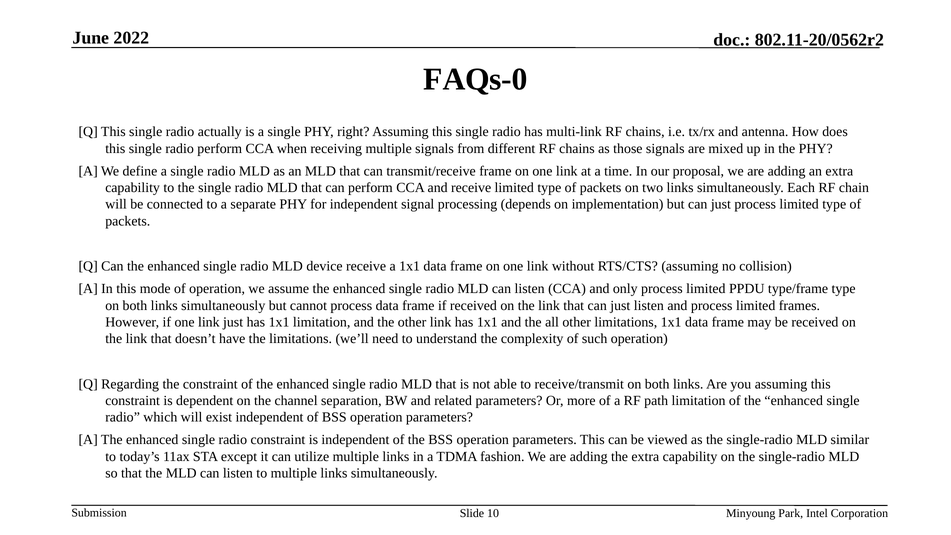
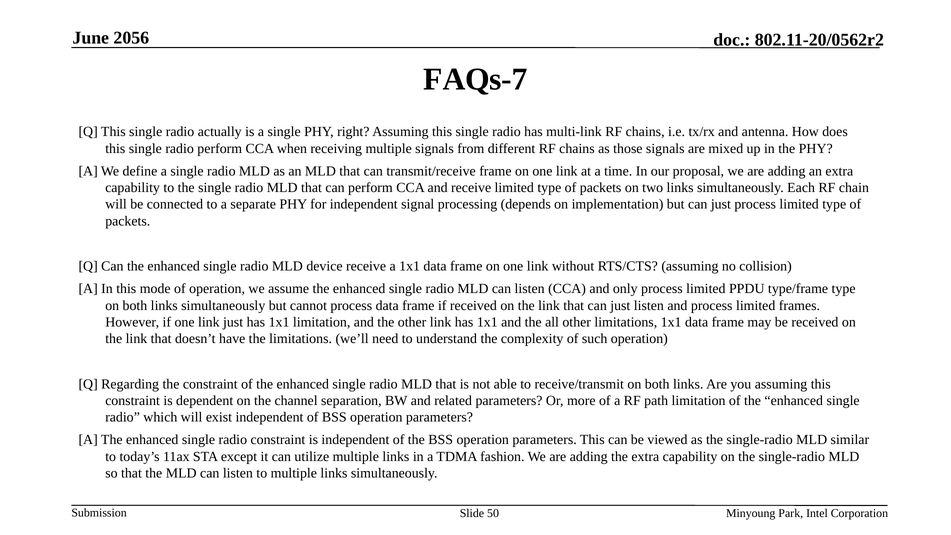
2022: 2022 -> 2056
FAQs-0: FAQs-0 -> FAQs-7
10: 10 -> 50
